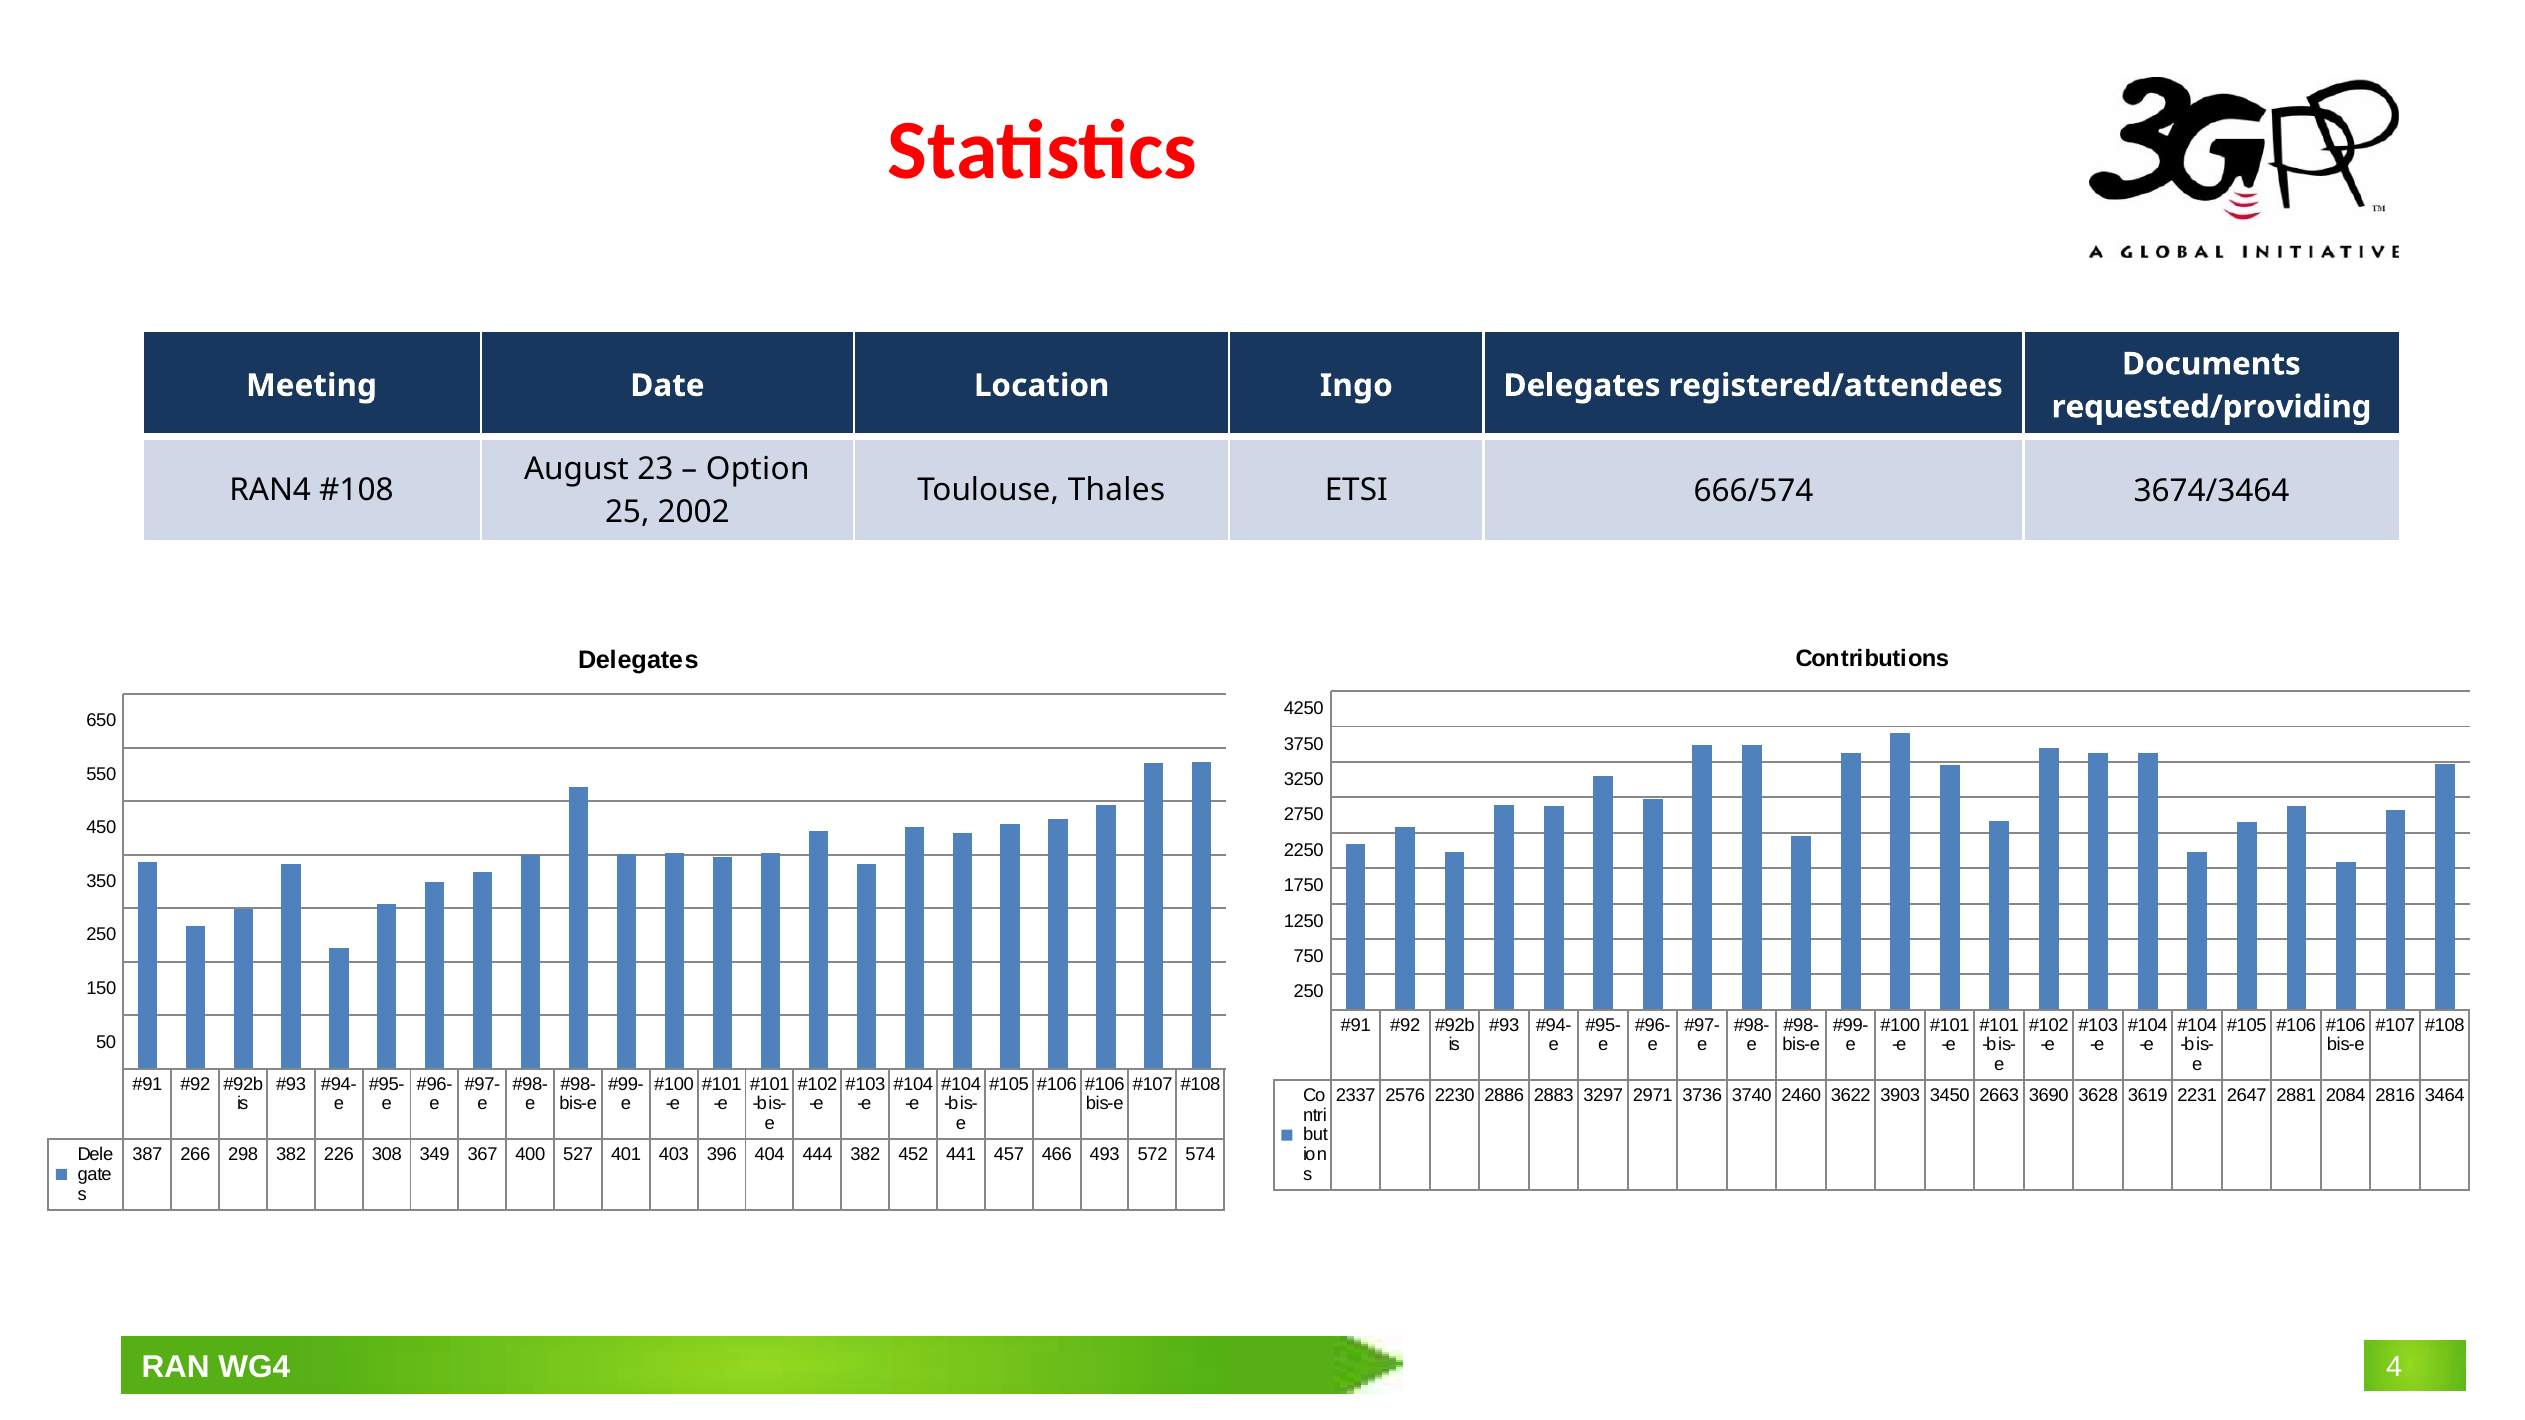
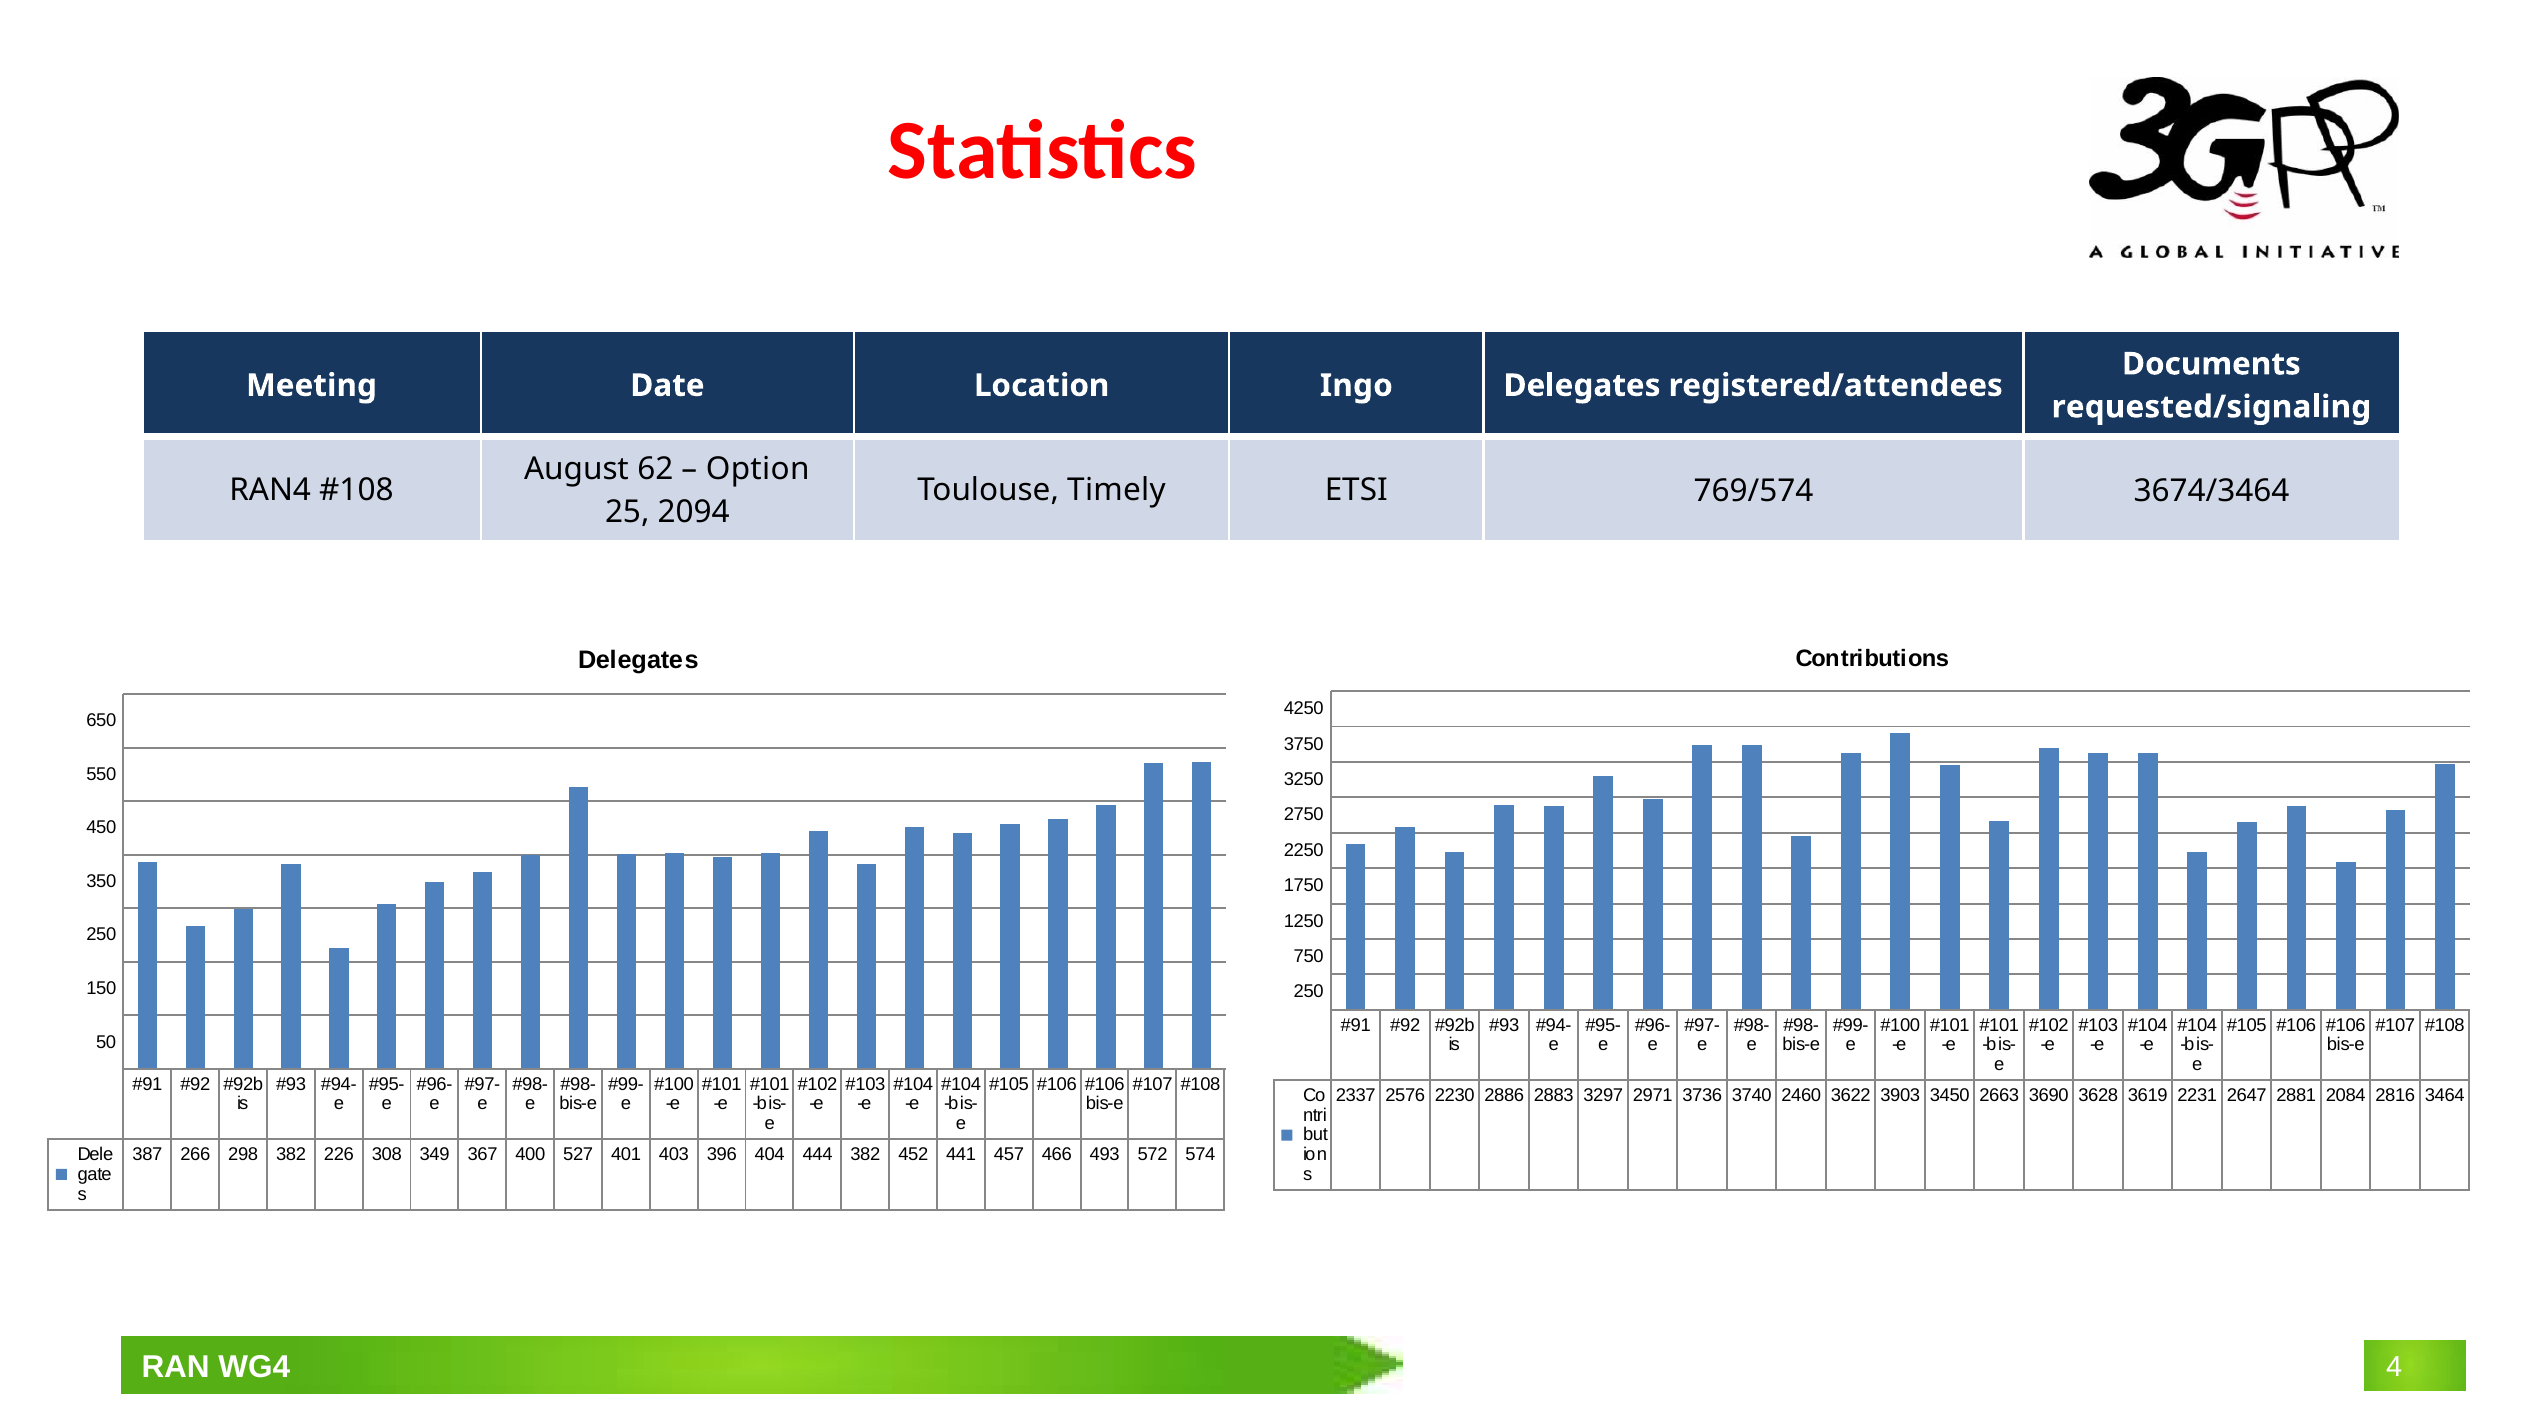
requested/providing: requested/providing -> requested/signaling
23: 23 -> 62
Thales: Thales -> Timely
666/574: 666/574 -> 769/574
2002: 2002 -> 2094
